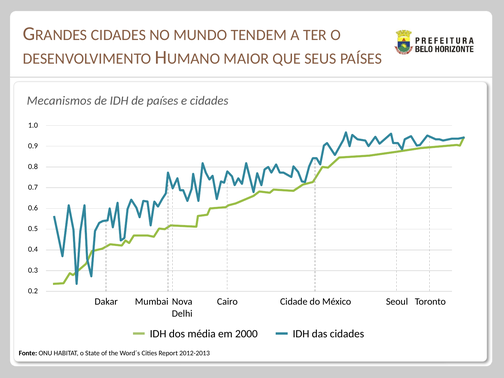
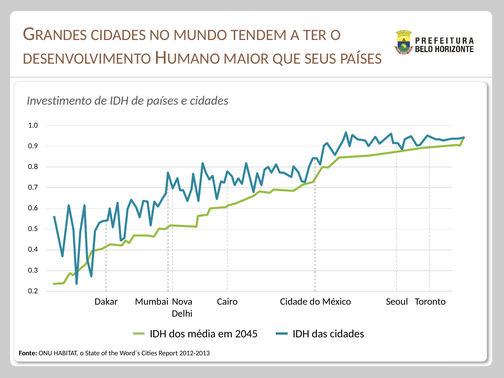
Mecanismos: Mecanismos -> Investimento
2000: 2000 -> 2045
